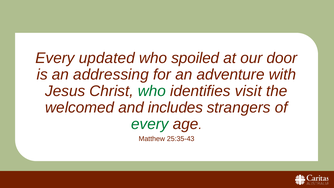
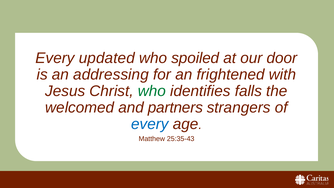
adventure: adventure -> frightened
visit: visit -> falls
includes: includes -> partners
every at (150, 124) colour: green -> blue
